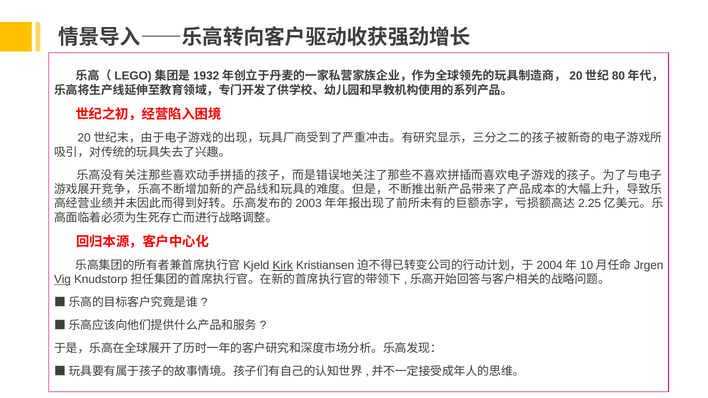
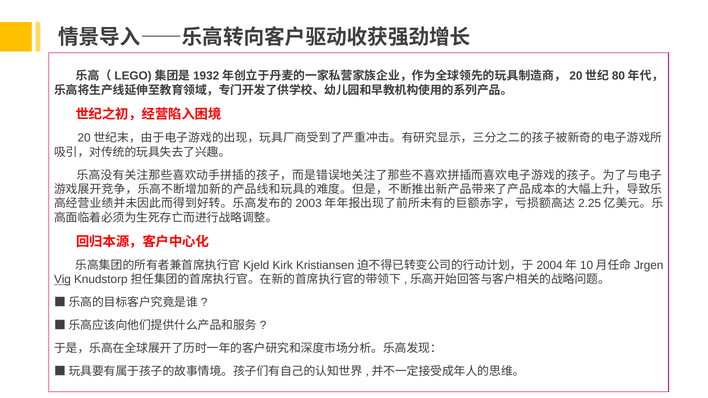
Kirk underline: present -> none
